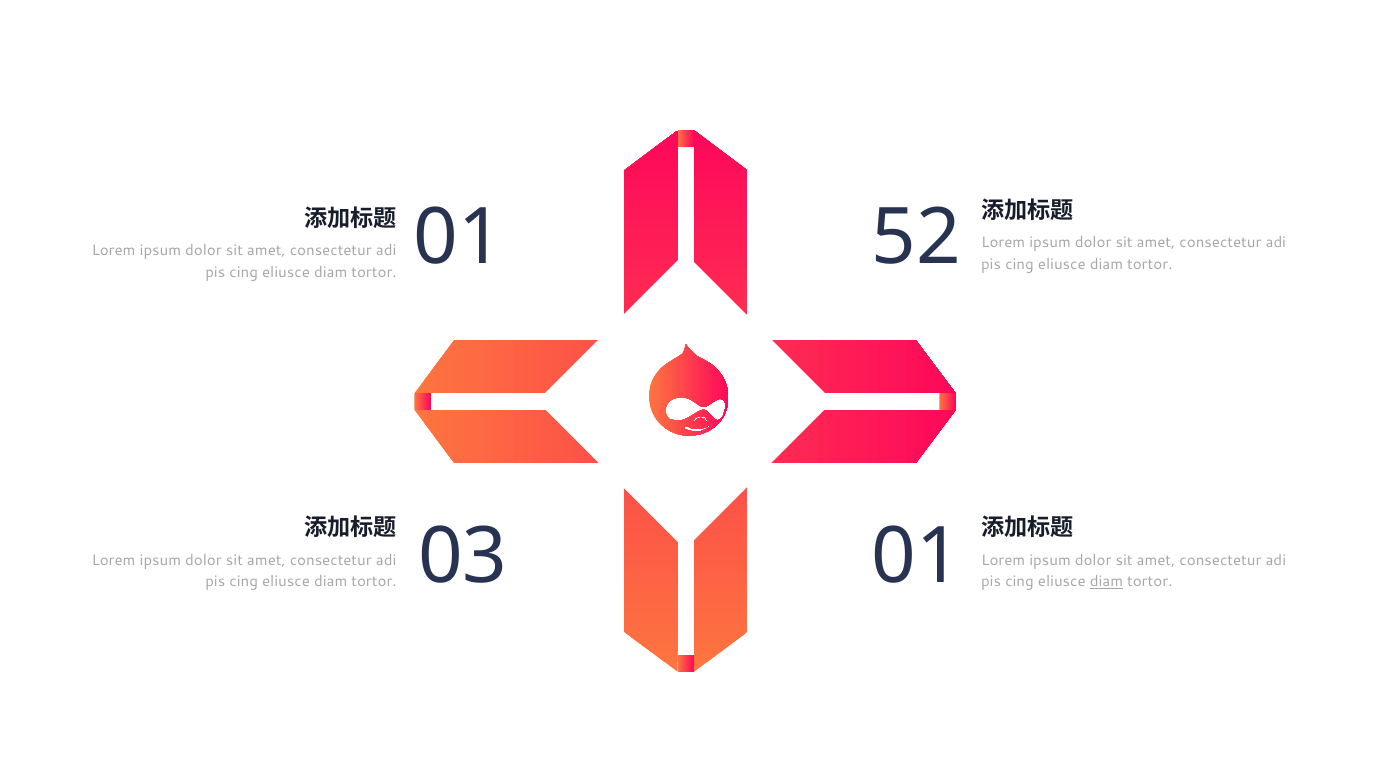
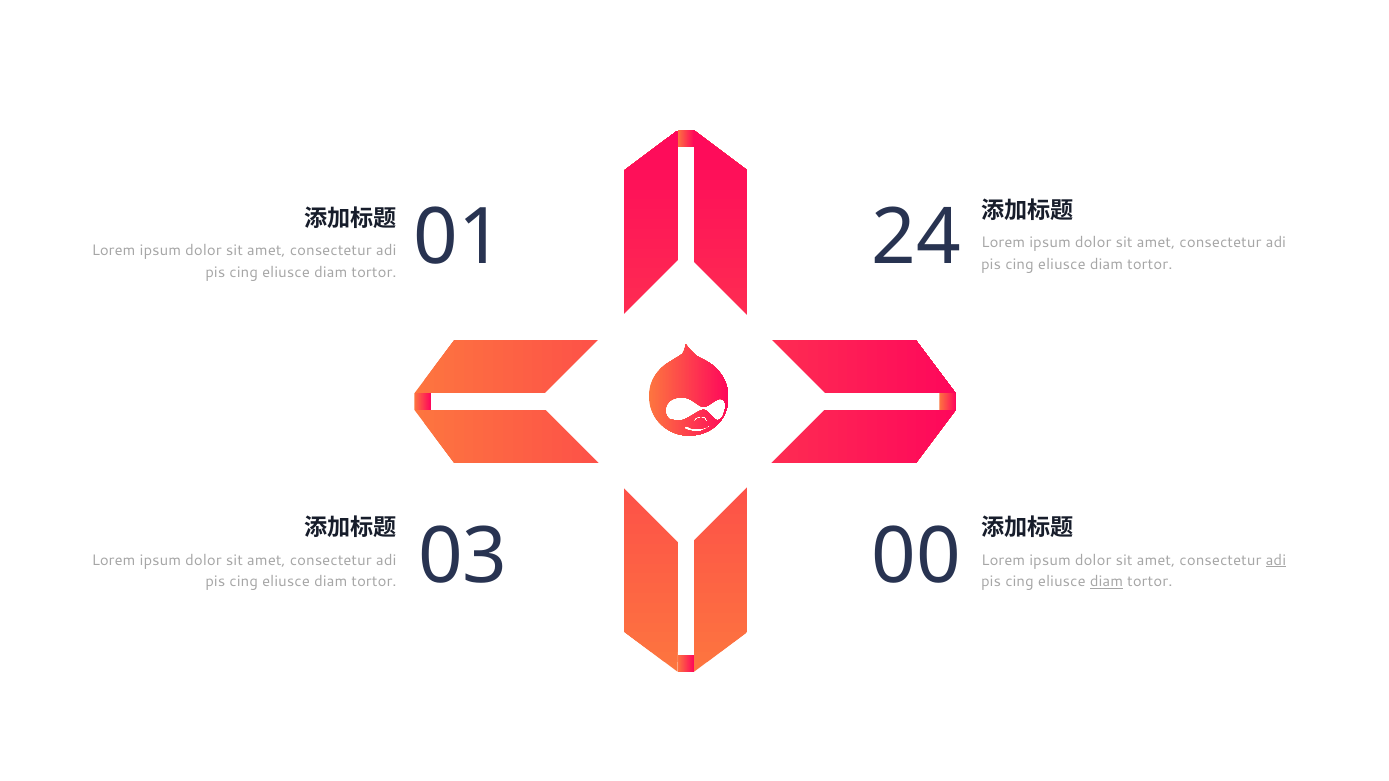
52: 52 -> 24
03 01: 01 -> 00
adi at (1276, 560) underline: none -> present
